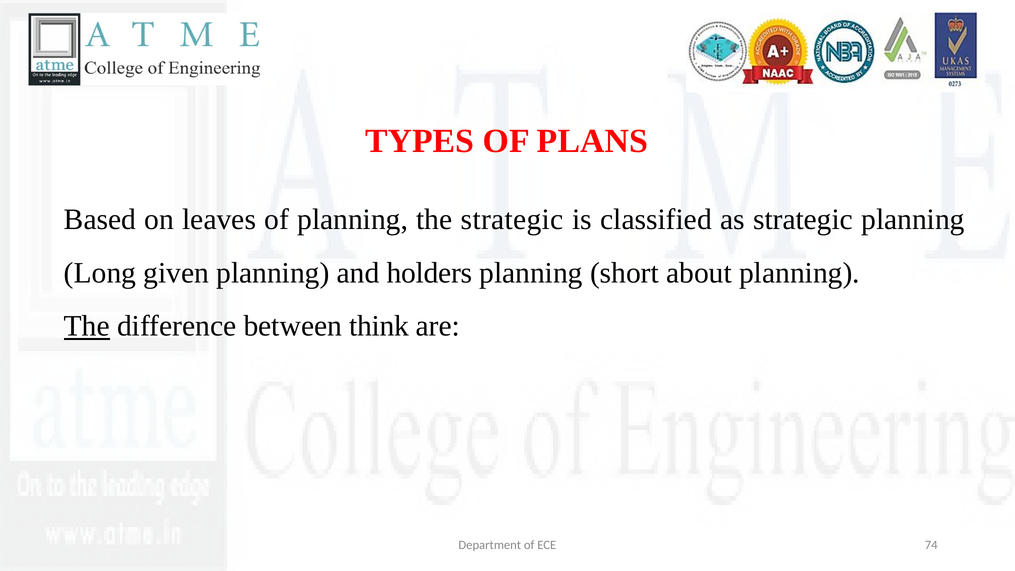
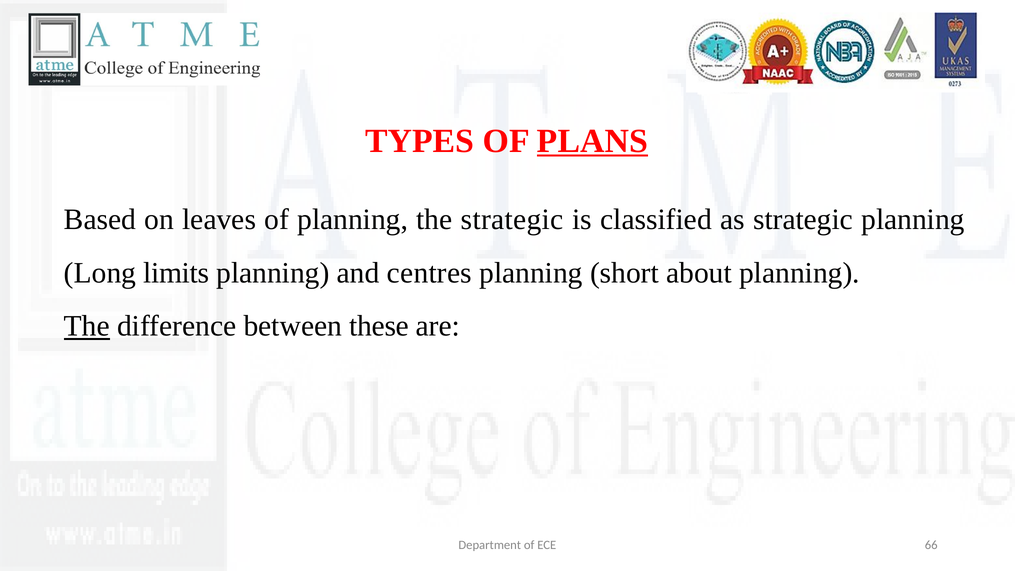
PLANS underline: none -> present
given: given -> limits
holders: holders -> centres
think: think -> these
74: 74 -> 66
